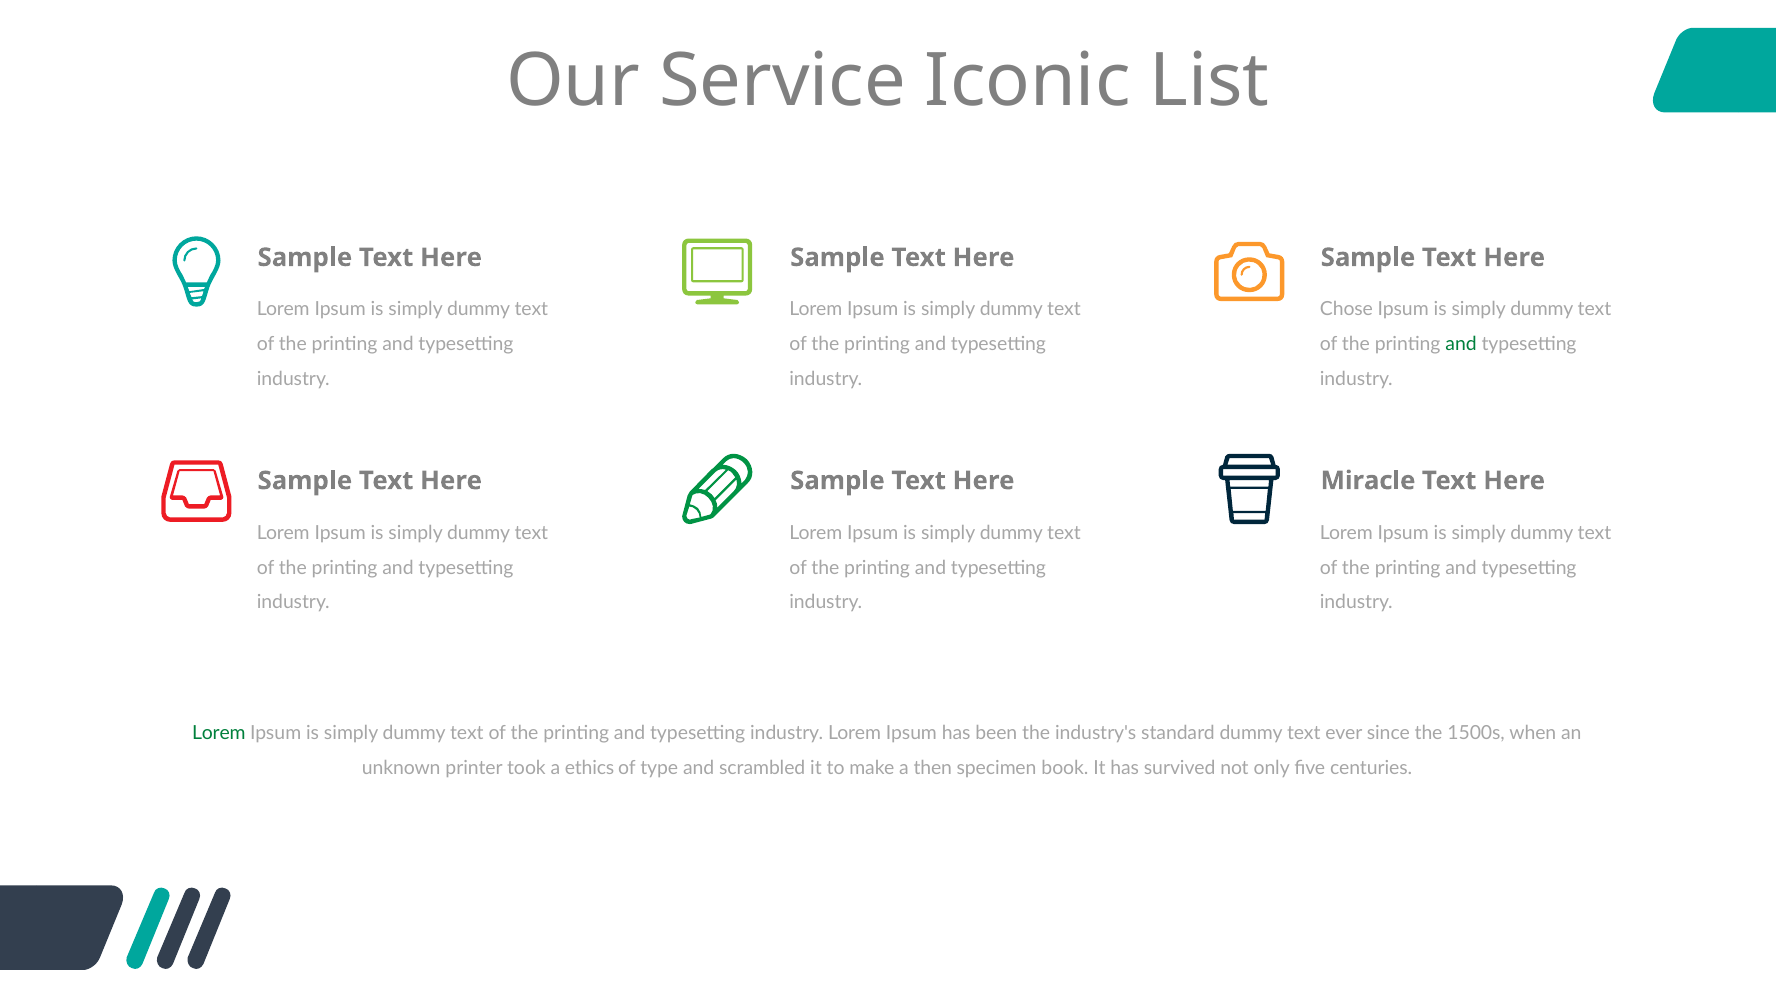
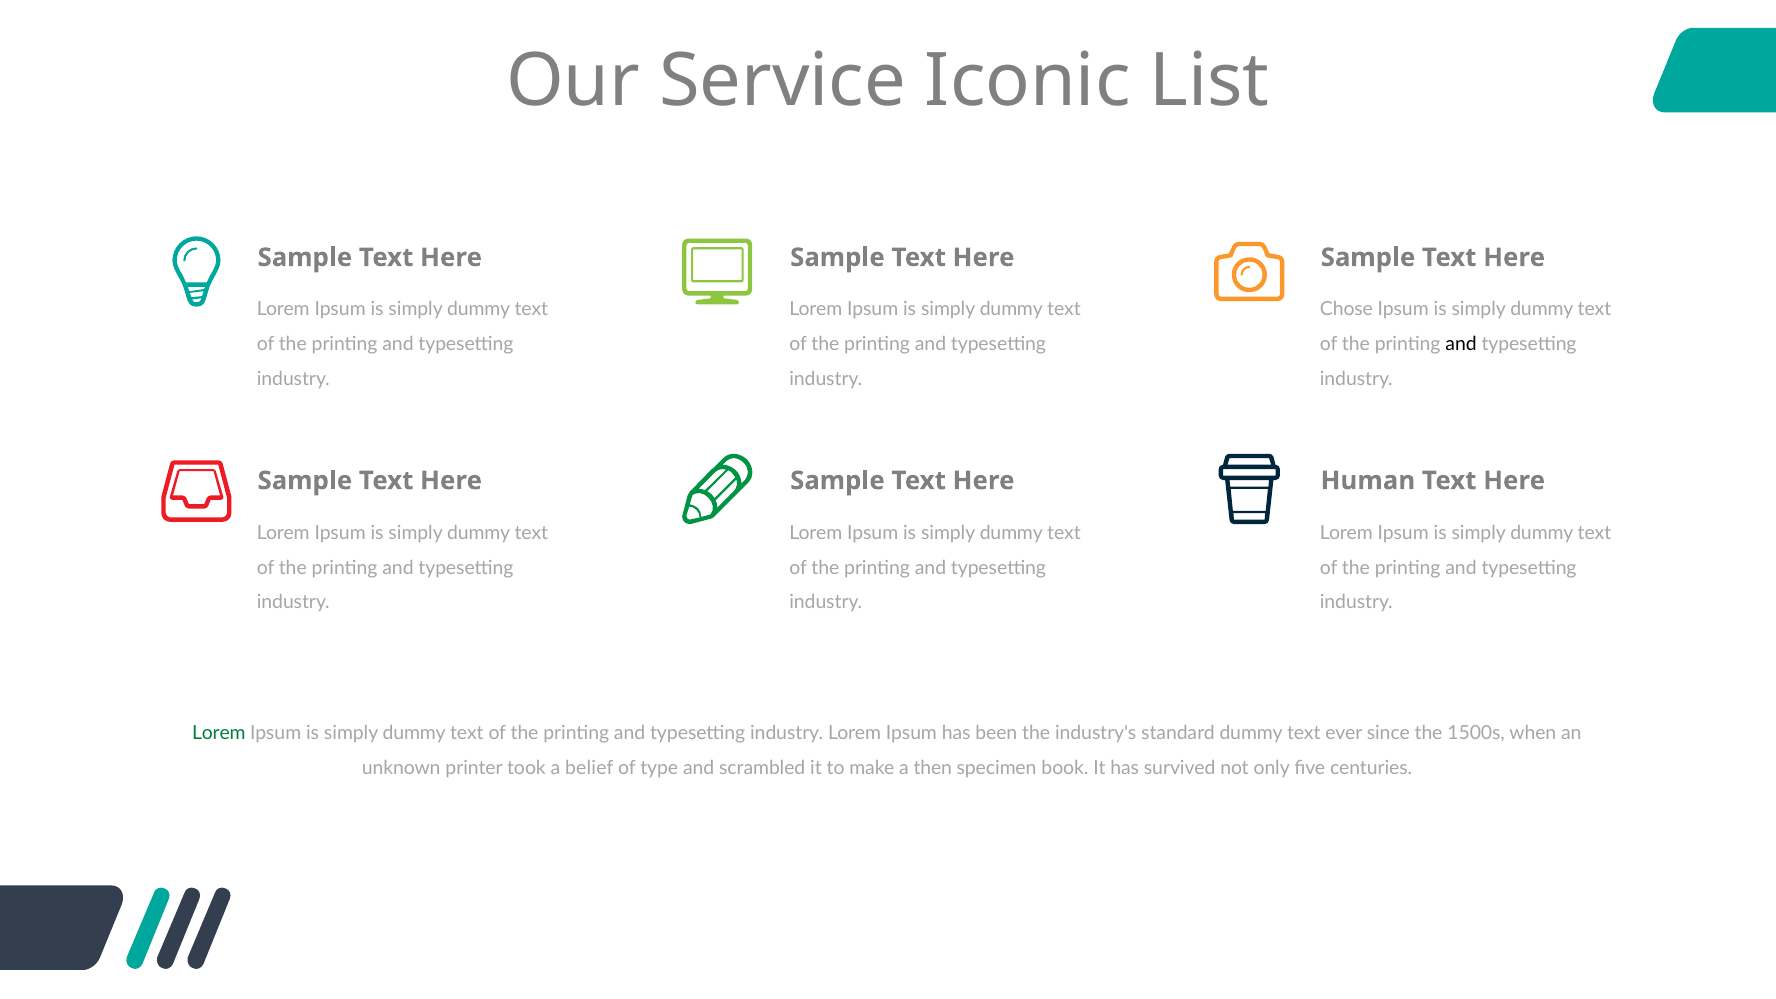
and at (1461, 344) colour: green -> black
Miracle: Miracle -> Human
ethics: ethics -> belief
